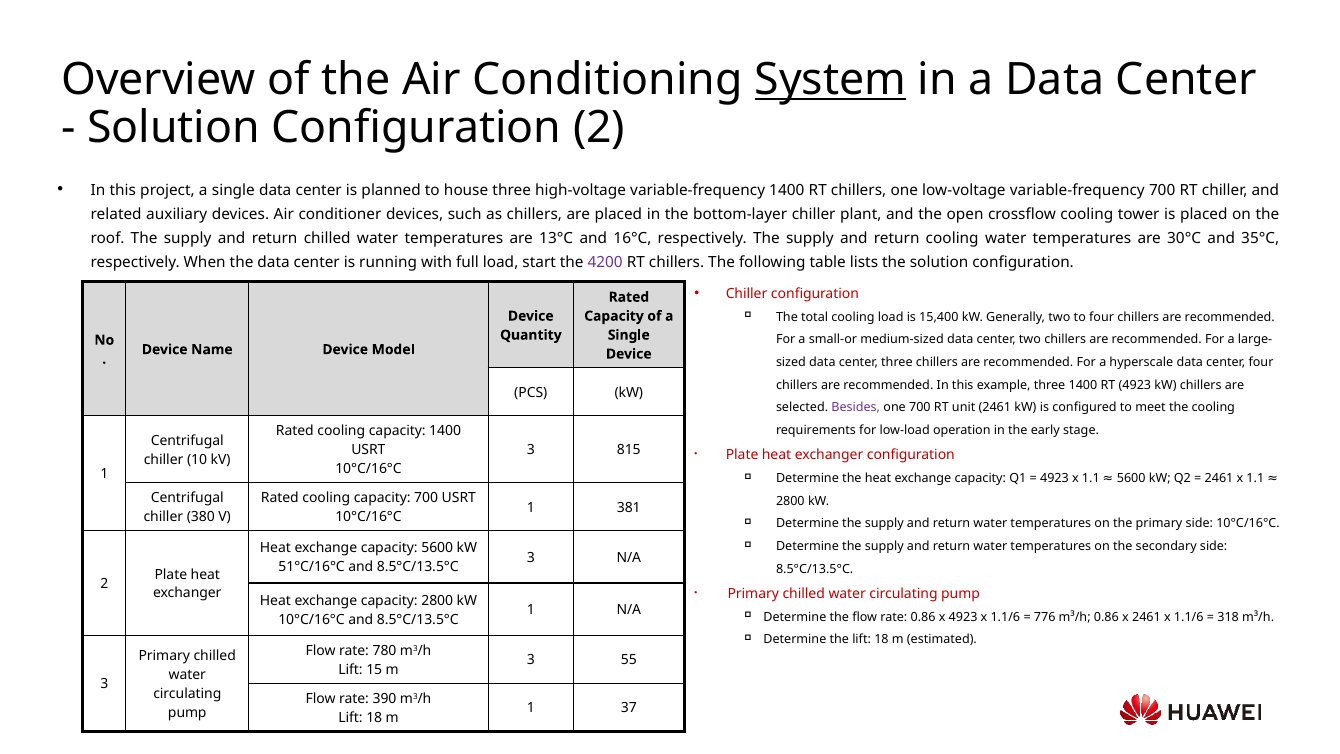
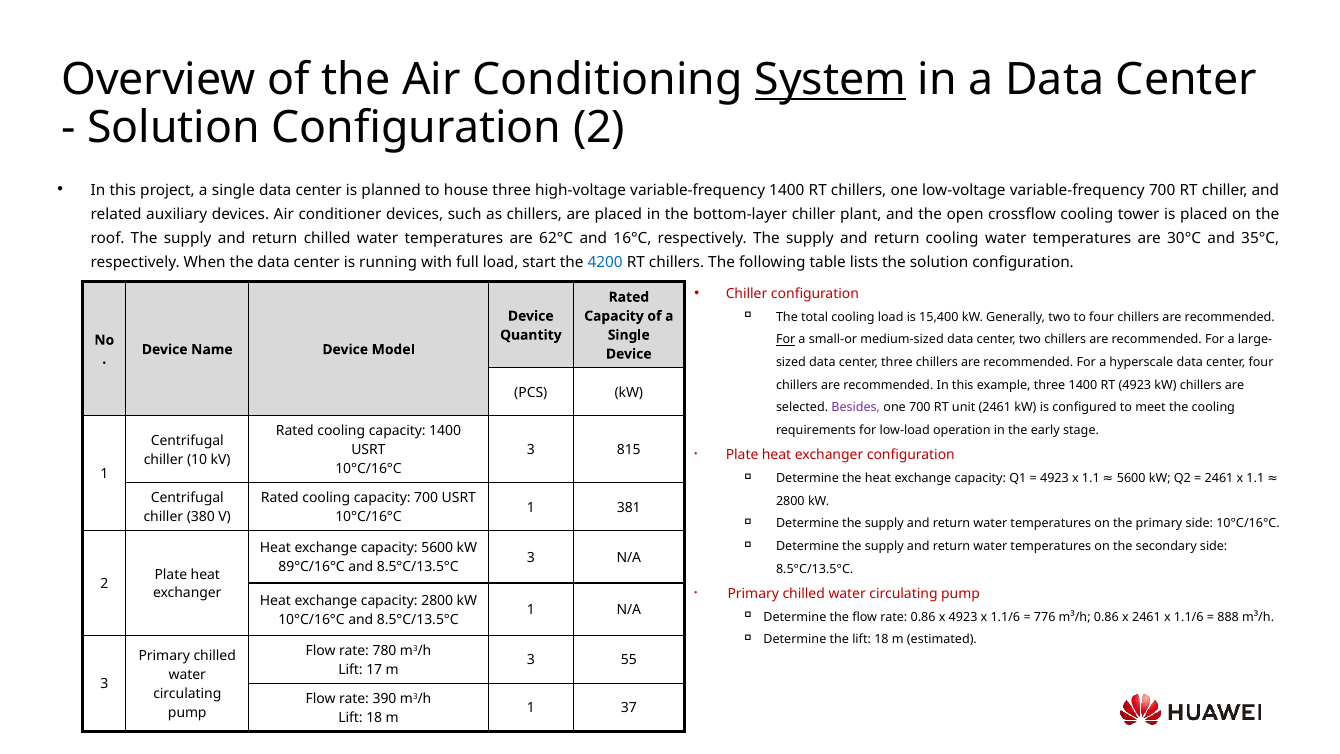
13°C: 13°C -> 62°C
4200 colour: purple -> blue
For at (786, 340) underline: none -> present
51°C/16°C: 51°C/16°C -> 89°C/16°C
318: 318 -> 888
15: 15 -> 17
